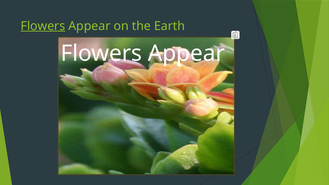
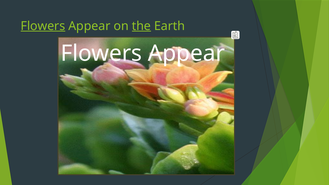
the underline: none -> present
